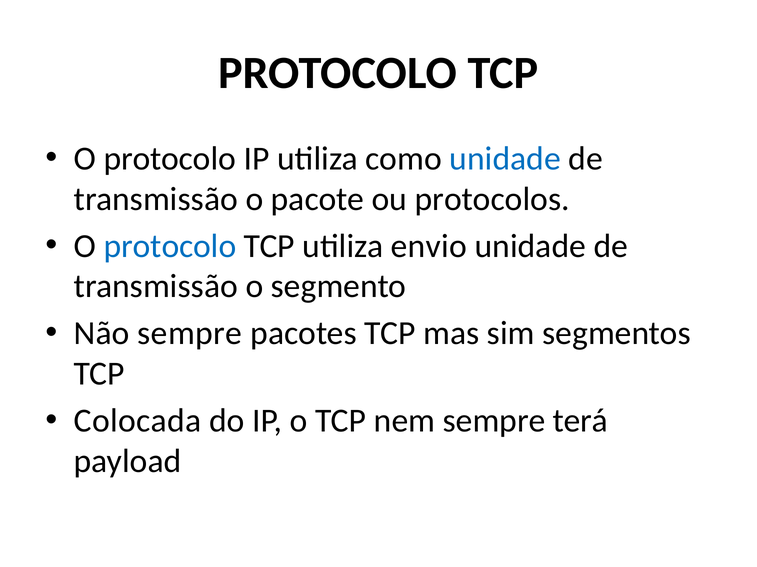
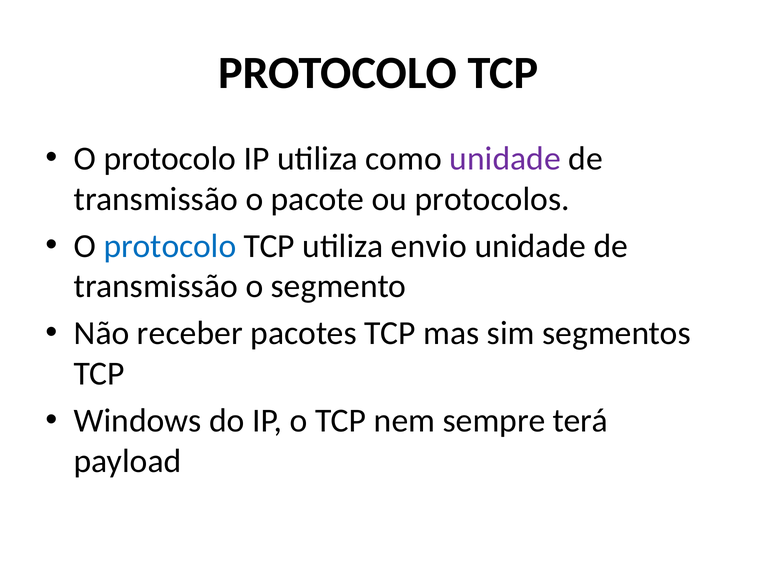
unidade at (505, 159) colour: blue -> purple
Não sempre: sempre -> receber
Colocada: Colocada -> Windows
